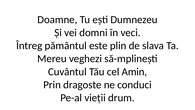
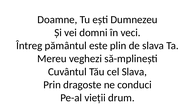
cel Amin: Amin -> Slava
